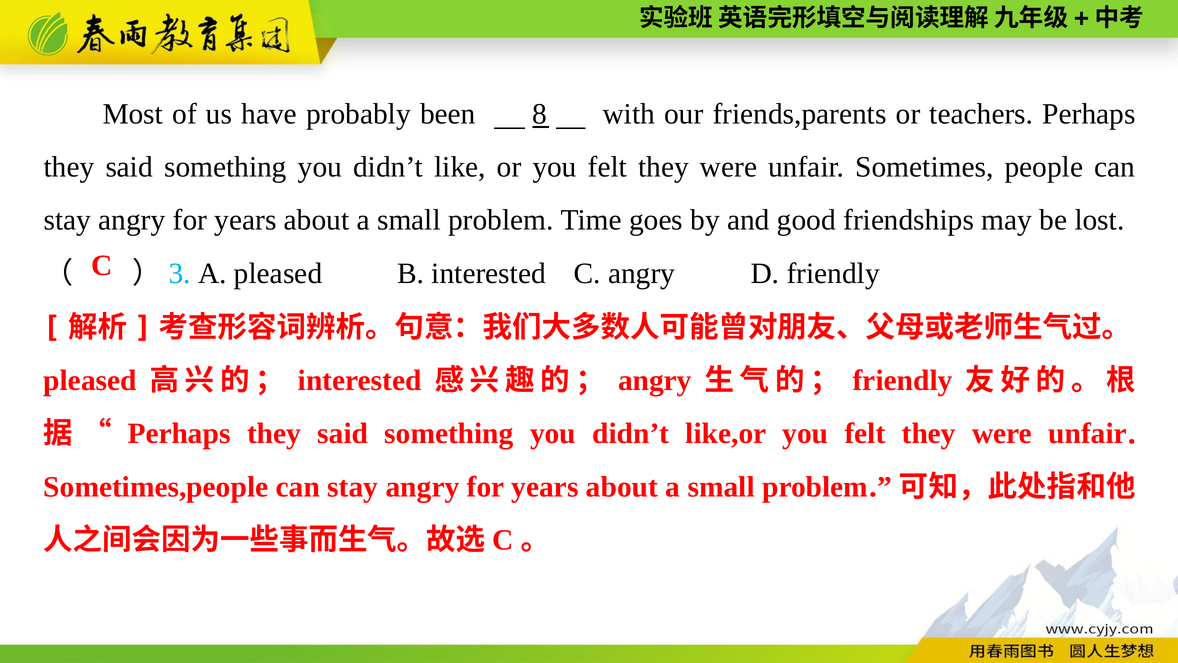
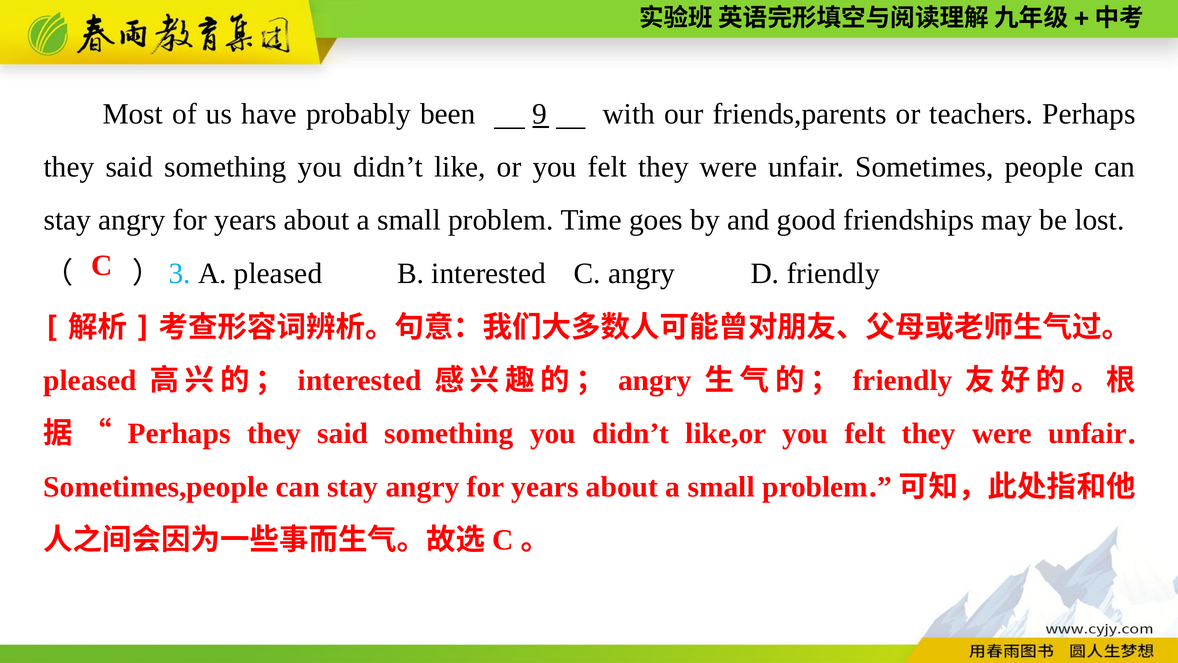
8: 8 -> 9
